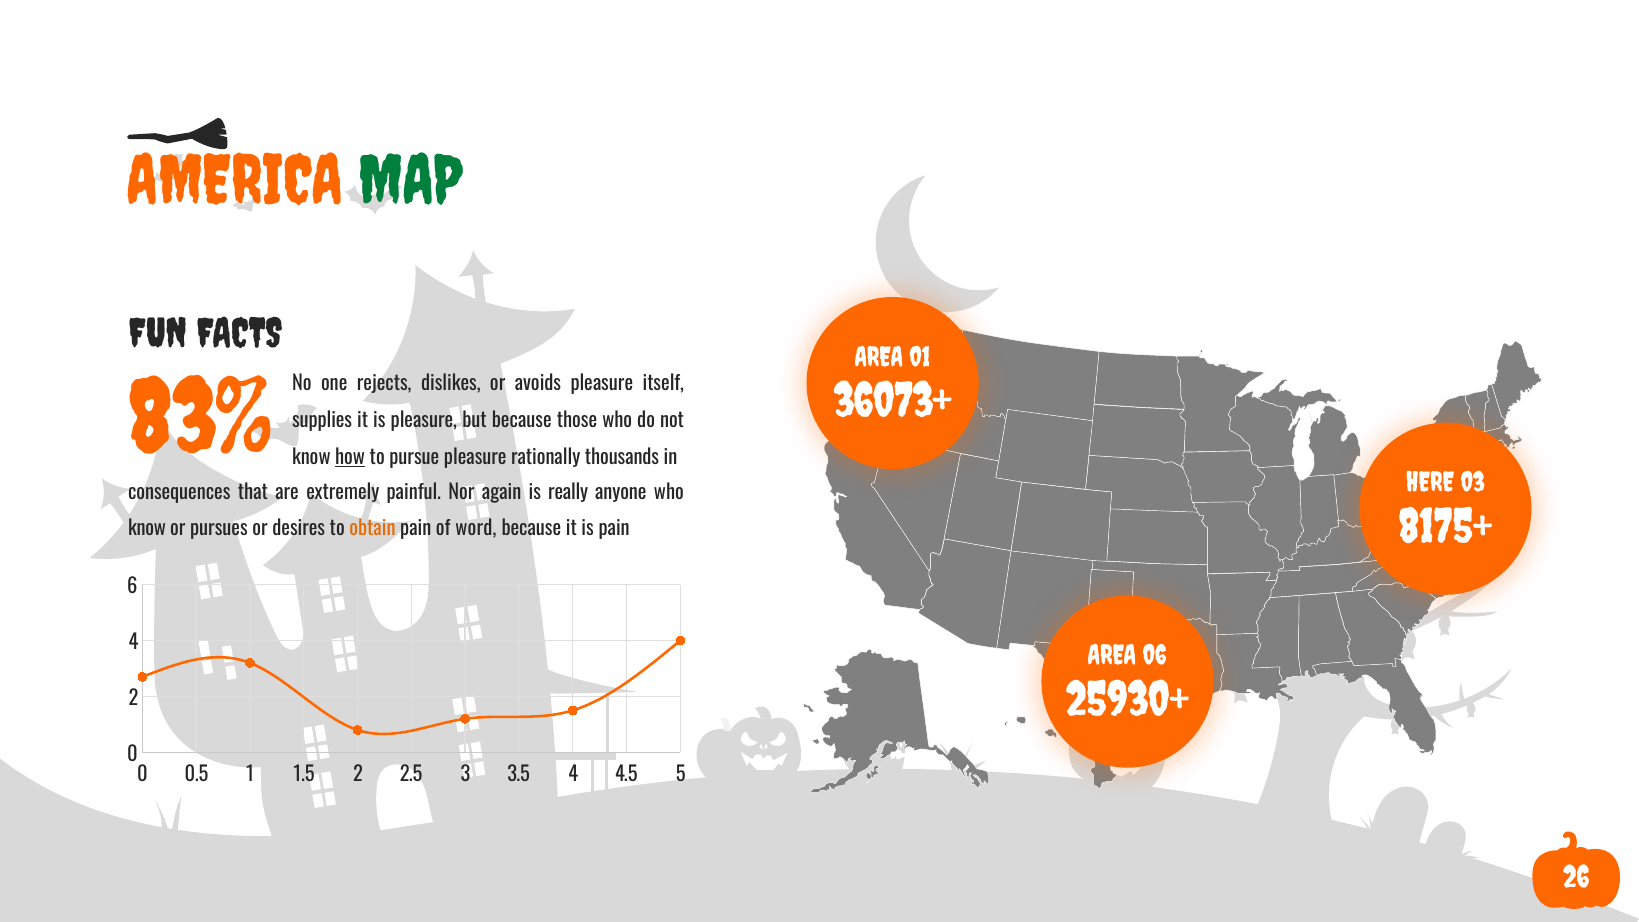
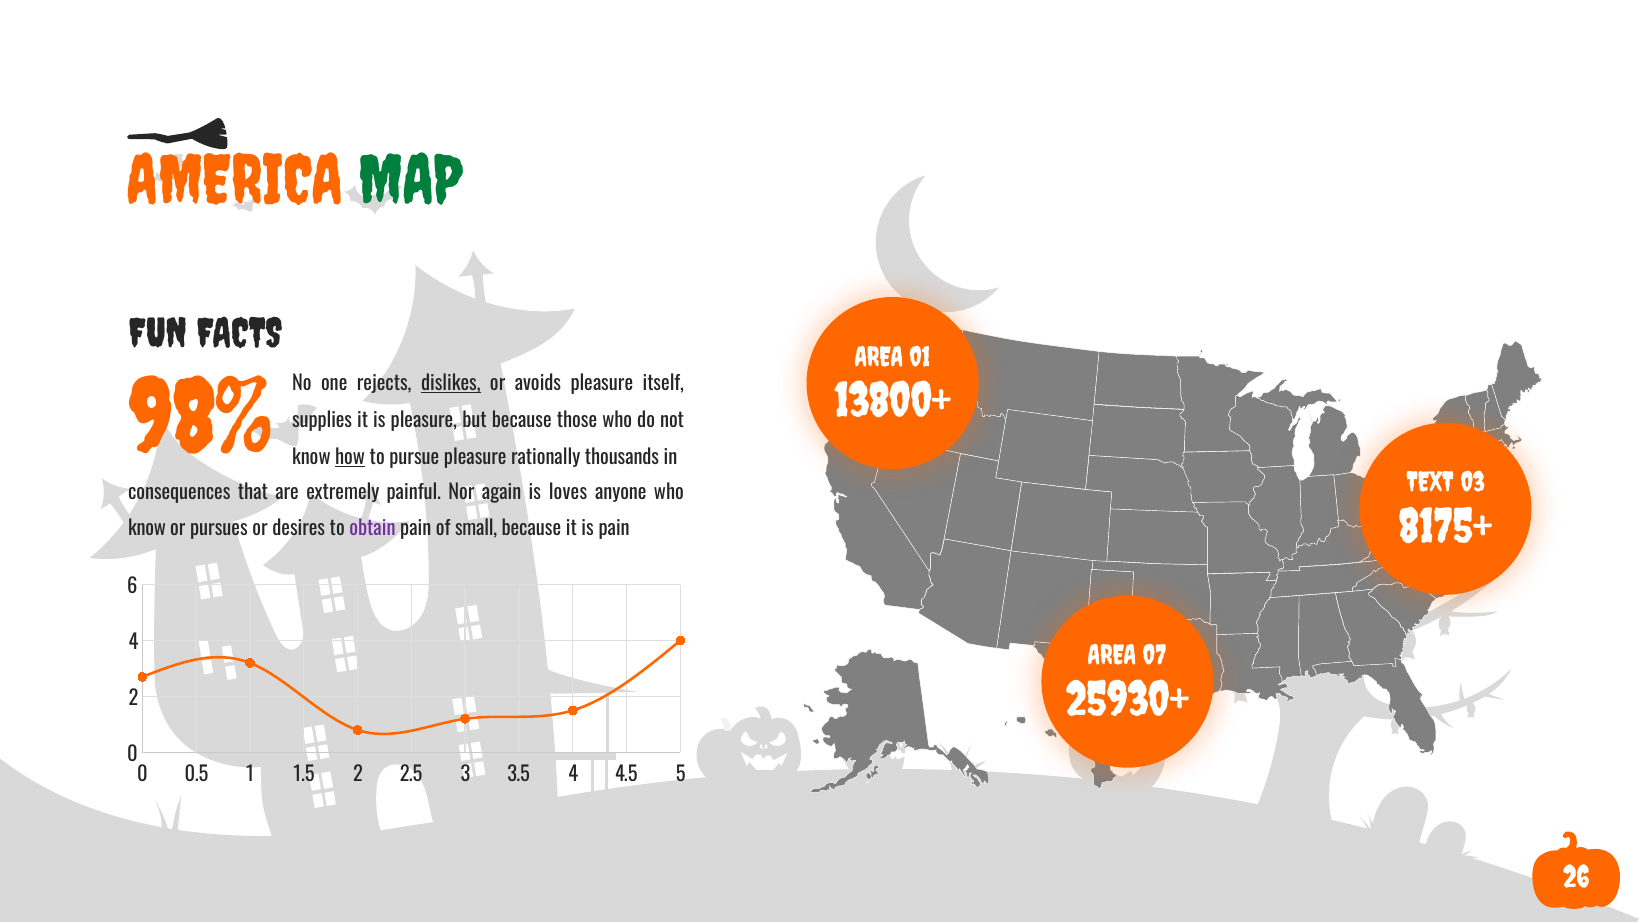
83%: 83% -> 98%
dislikes underline: none -> present
36073+: 36073+ -> 13800+
HERE: HERE -> TEXT
really: really -> loves
obtain colour: orange -> purple
word: word -> small
06: 06 -> 07
